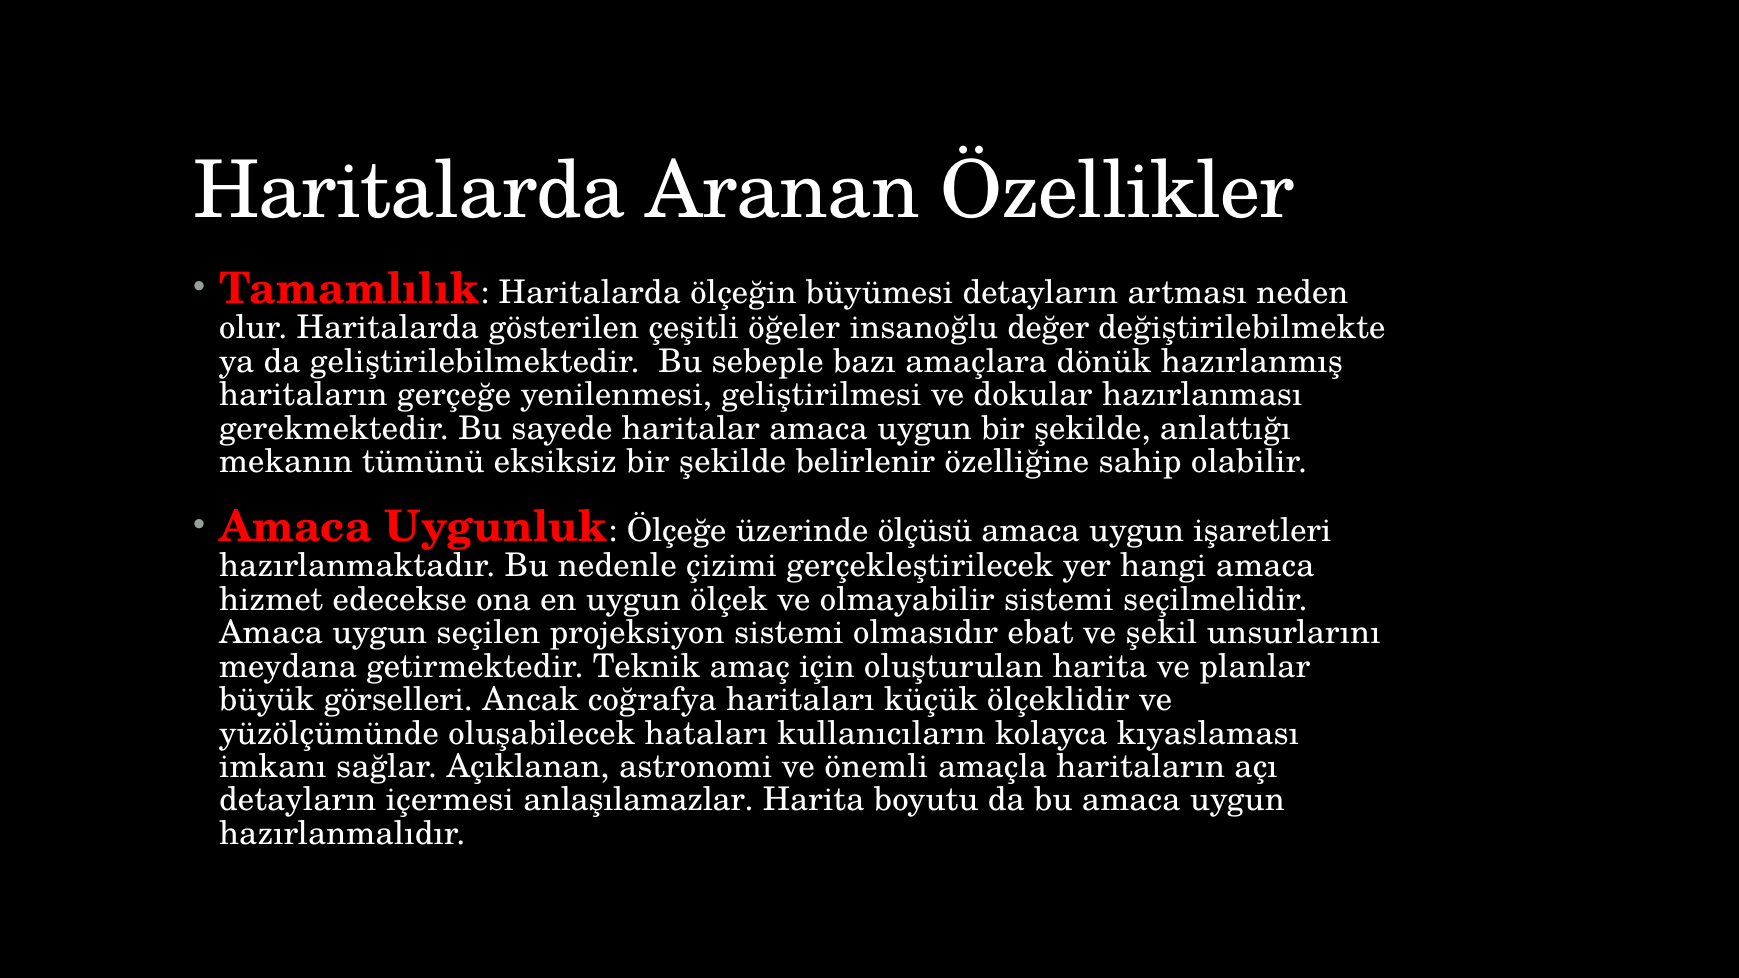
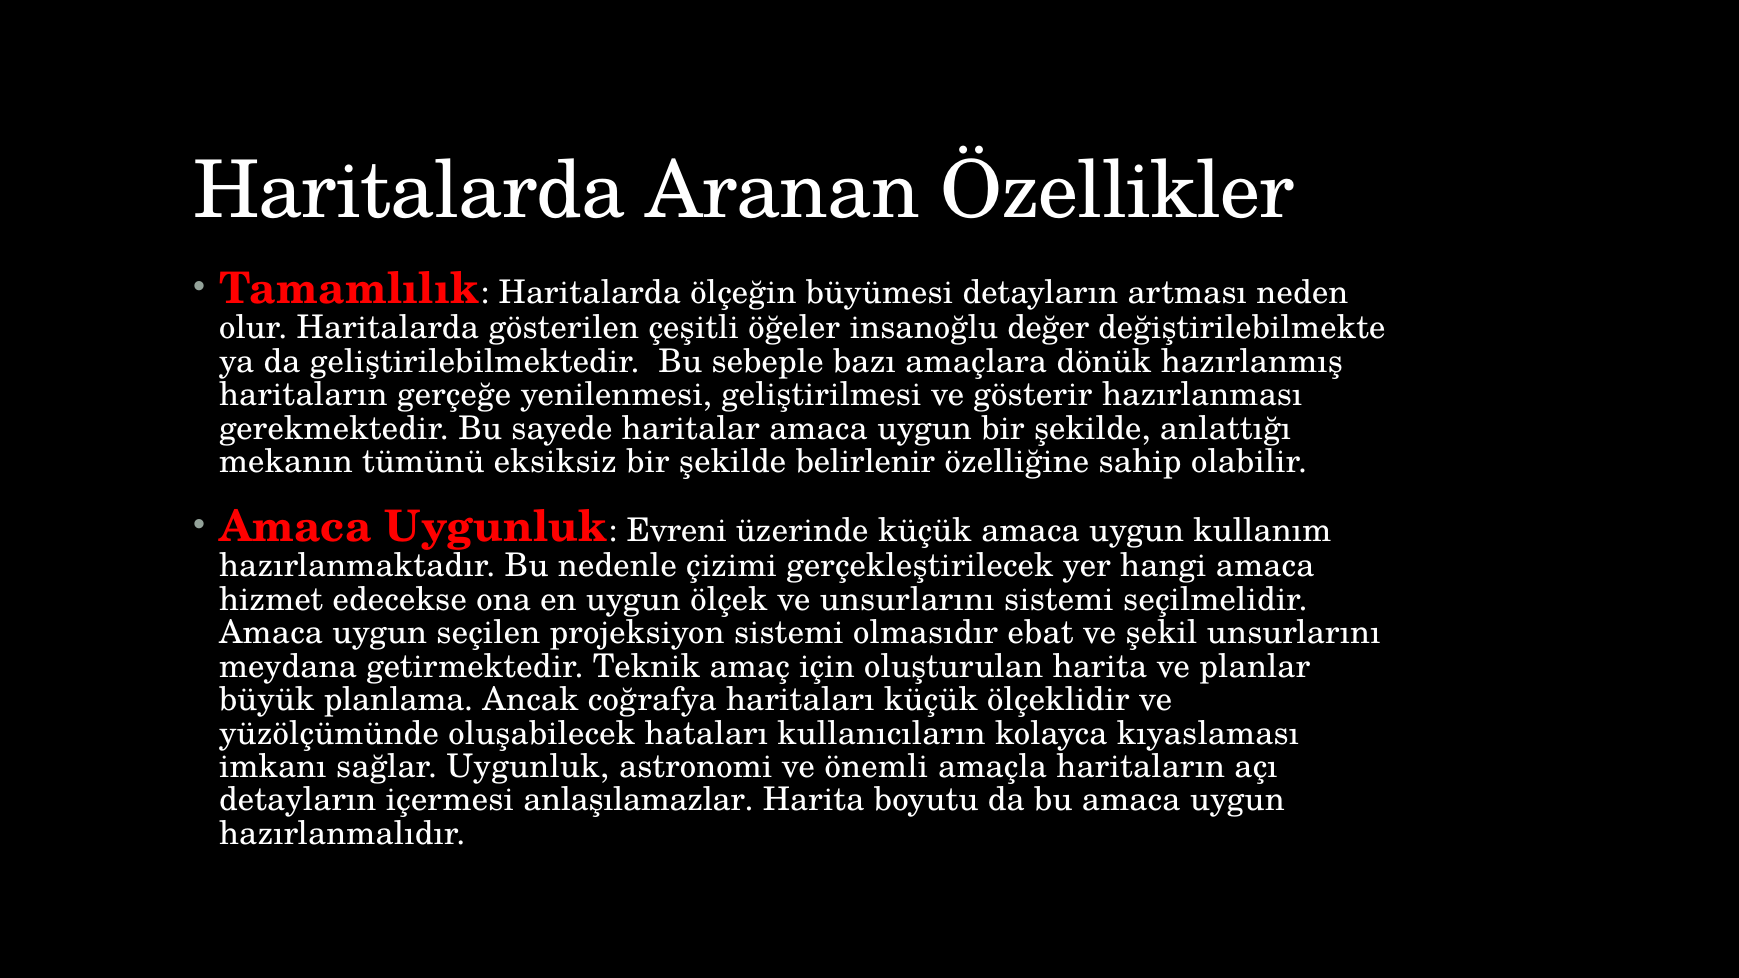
dokular: dokular -> gösterir
Ölçeğe: Ölçeğe -> Evreni
üzerinde ölçüsü: ölçüsü -> küçük
işaretleri: işaretleri -> kullanım
ve olmayabilir: olmayabilir -> unsurlarını
görselleri: görselleri -> planlama
sağlar Açıklanan: Açıklanan -> Uygunluk
